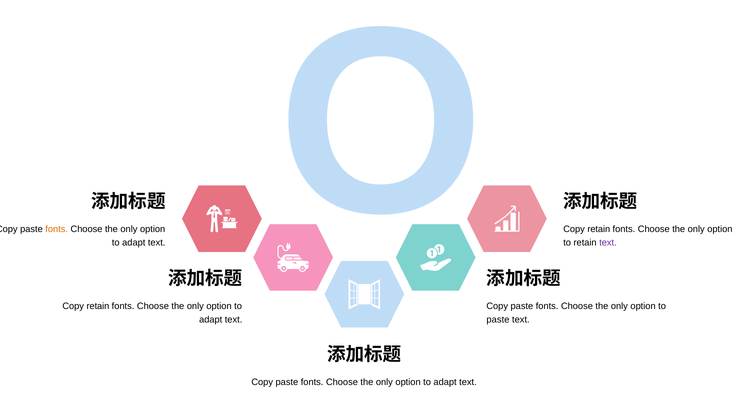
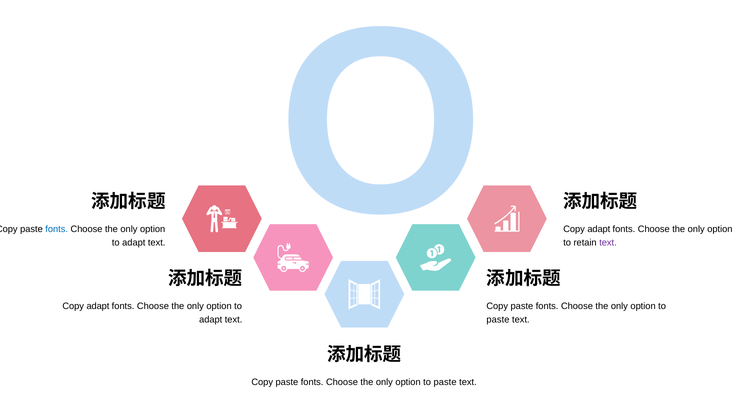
fonts at (57, 229) colour: orange -> blue
retain at (599, 229): retain -> adapt
retain at (98, 306): retain -> adapt
adapt at (445, 382): adapt -> paste
